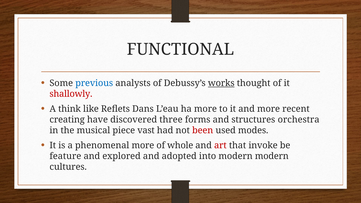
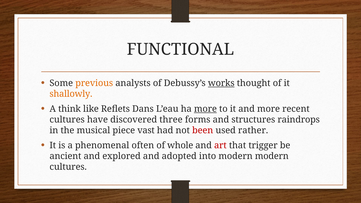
previous colour: blue -> orange
shallowly colour: red -> orange
more at (205, 109) underline: none -> present
creating at (67, 120): creating -> cultures
orchestra: orchestra -> raindrops
modes: modes -> rather
phenomenal more: more -> often
invoke: invoke -> trigger
feature: feature -> ancient
